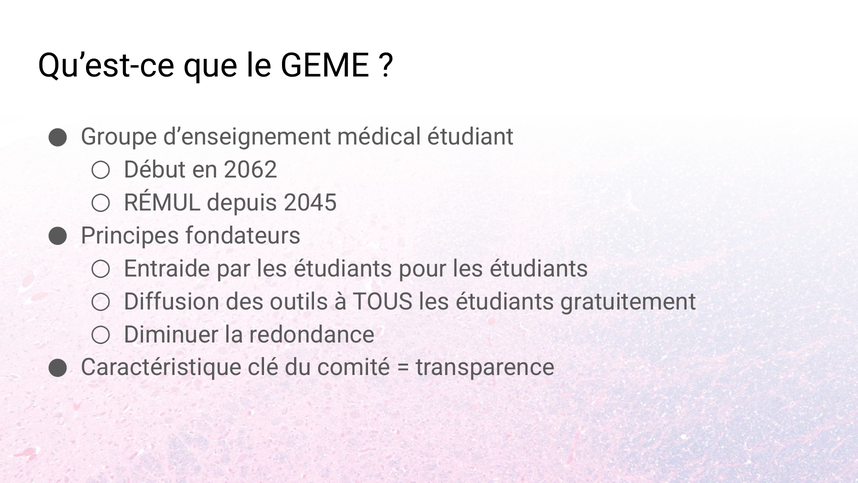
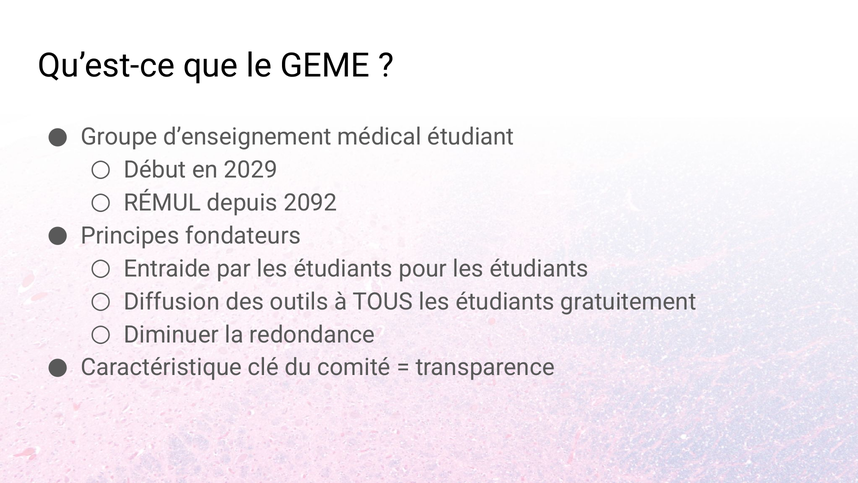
2062: 2062 -> 2029
2045: 2045 -> 2092
